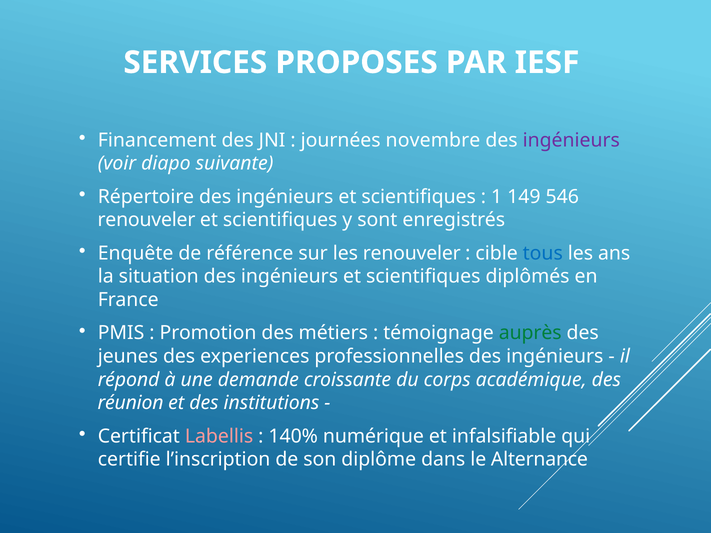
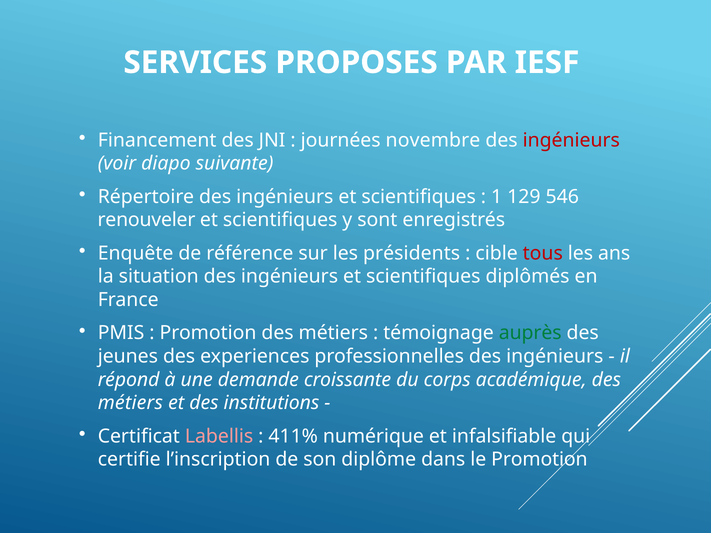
ingénieurs at (571, 140) colour: purple -> red
149: 149 -> 129
les renouveler: renouveler -> présidents
tous colour: blue -> red
réunion at (131, 403): réunion -> métiers
140%: 140% -> 411%
le Alternance: Alternance -> Promotion
